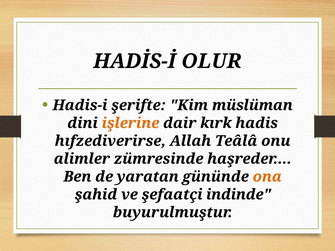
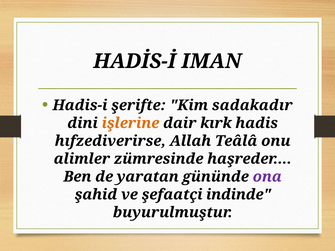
OLUR: OLUR -> IMAN
müslüman: müslüman -> sadakadır
ona colour: orange -> purple
